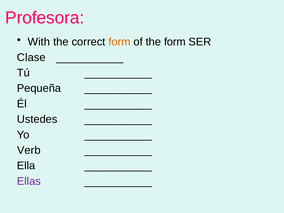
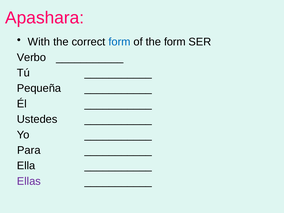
Profesora: Profesora -> Apashara
form at (119, 42) colour: orange -> blue
Clase: Clase -> Verbo
Verb: Verb -> Para
